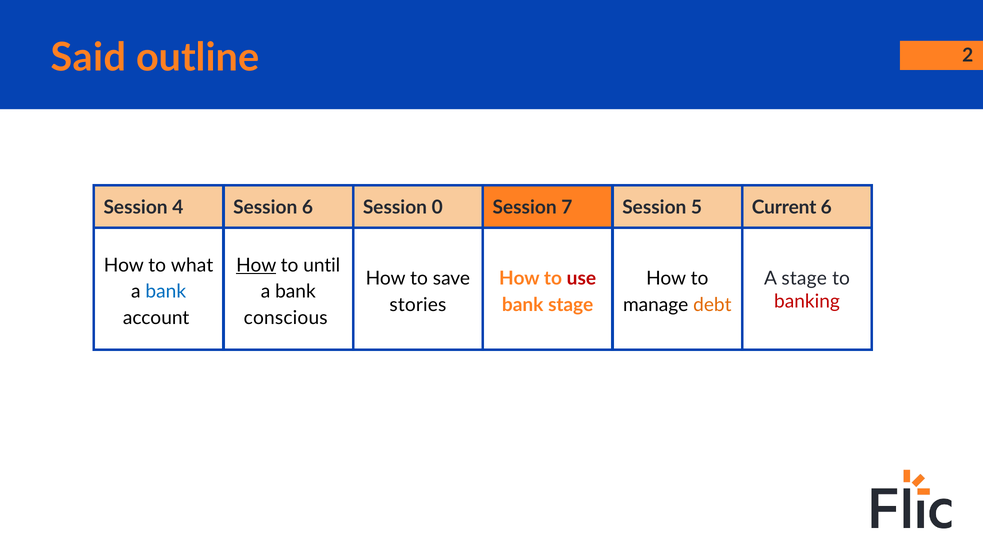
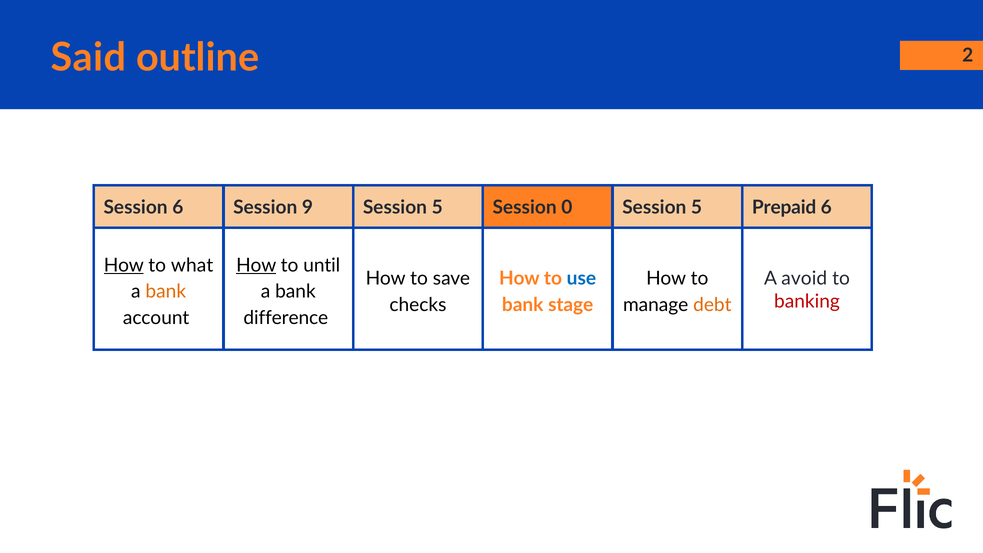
Session 4: 4 -> 6
Session 6: 6 -> 9
0 at (437, 207): 0 -> 5
7: 7 -> 0
Current: Current -> Prepaid
How at (124, 265) underline: none -> present
use colour: red -> blue
A stage: stage -> avoid
bank at (166, 292) colour: blue -> orange
stories: stories -> checks
conscious: conscious -> difference
